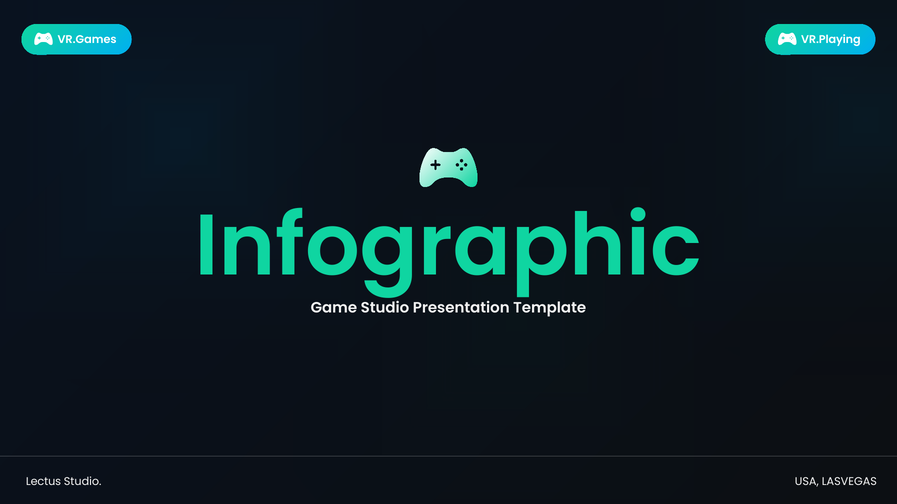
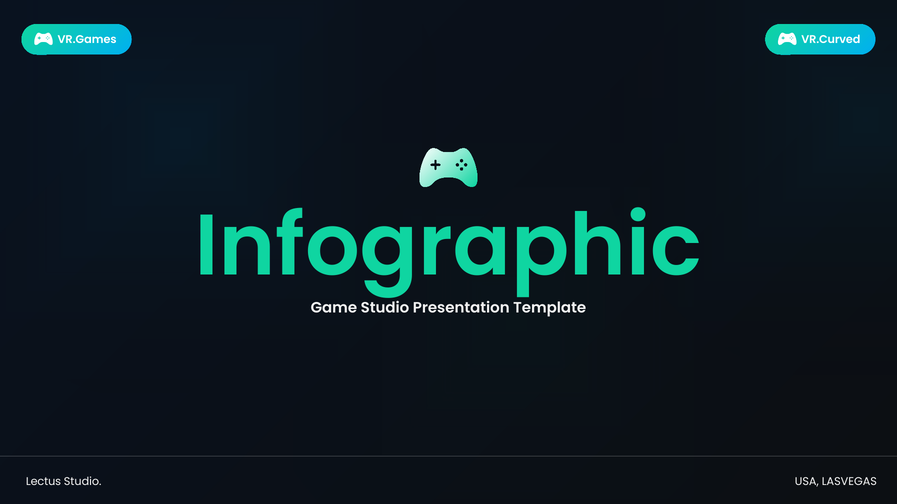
VR.Playing: VR.Playing -> VR.Curved
